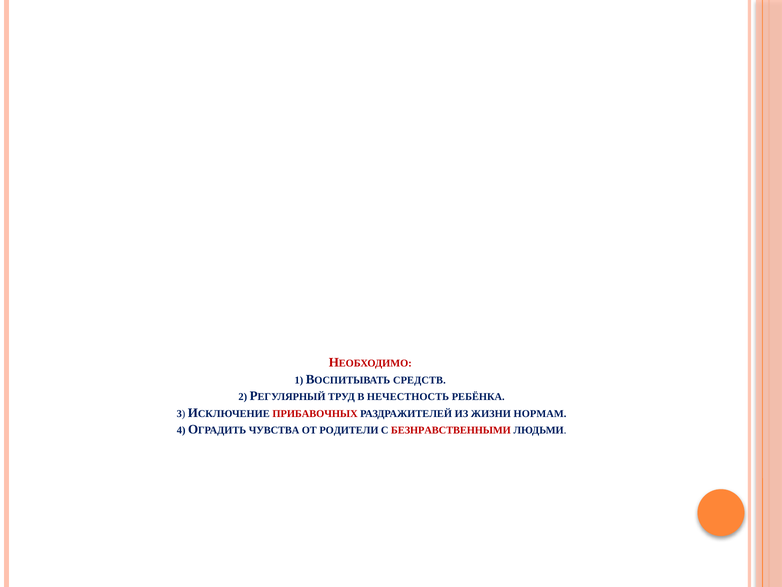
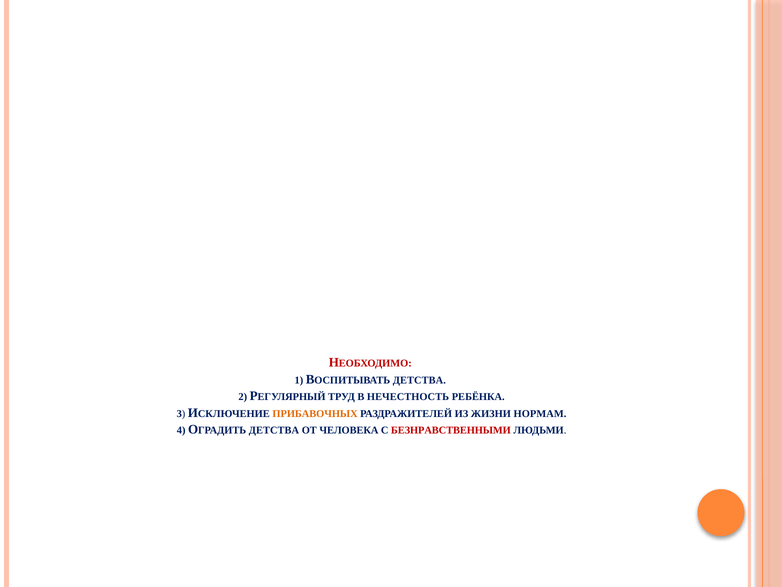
ВОСПИТЫВАТЬ СРЕДСТВ: СРЕДСТВ -> ДЕТСТВА
ПРИБАВОЧНЫХ colour: red -> orange
ОГРАДИТЬ ЧУВСТВА: ЧУВСТВА -> ДЕТСТВА
РОДИТЕЛИ: РОДИТЕЛИ -> ЧЕЛОВЕКА
